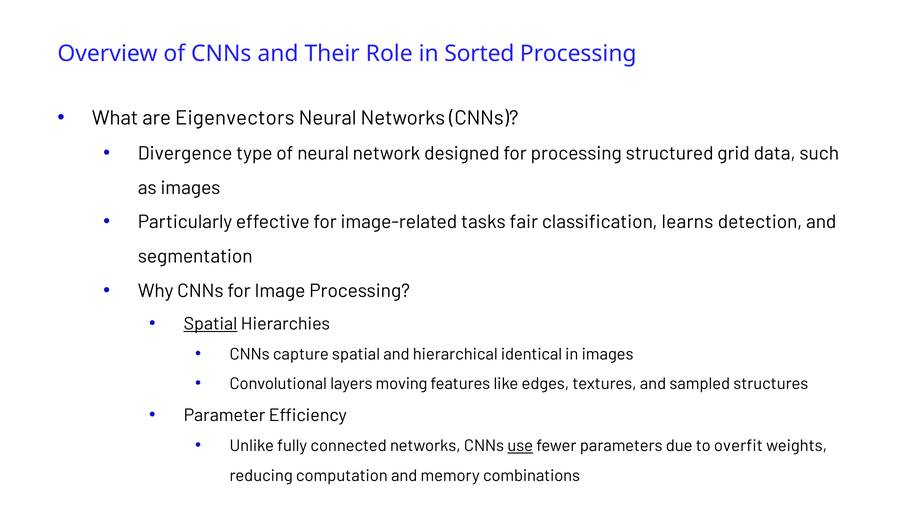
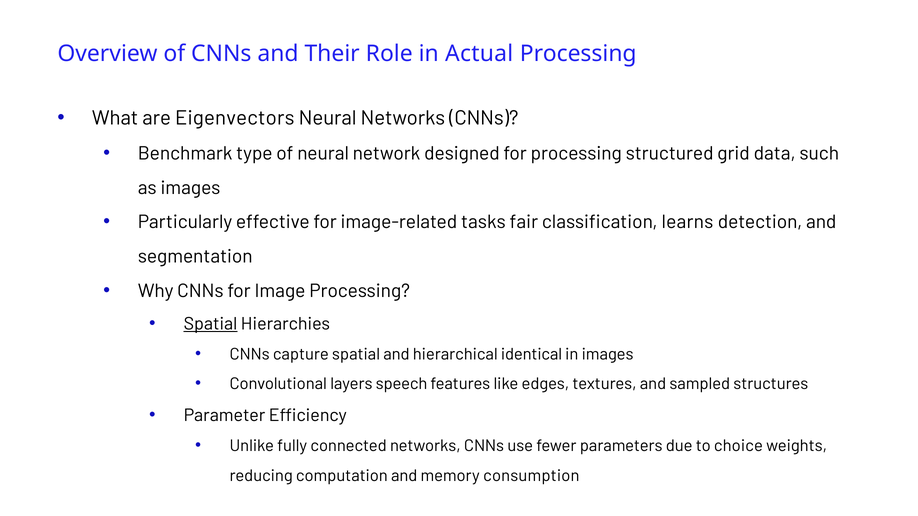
Sorted: Sorted -> Actual
Divergence: Divergence -> Benchmark
moving: moving -> speech
use underline: present -> none
overfit: overfit -> choice
combinations: combinations -> consumption
